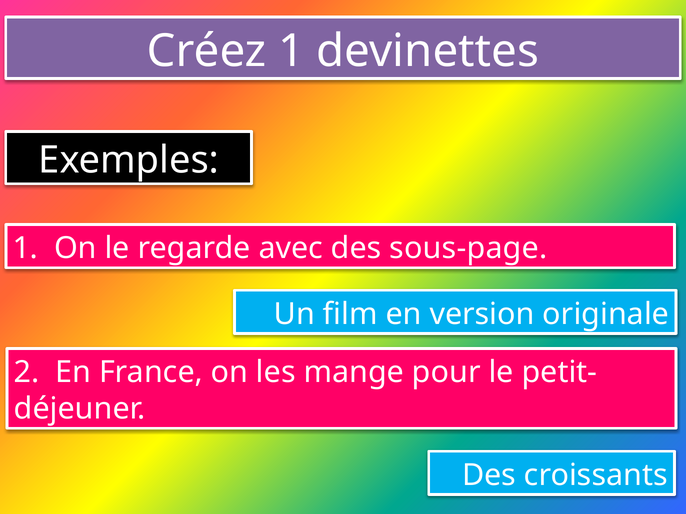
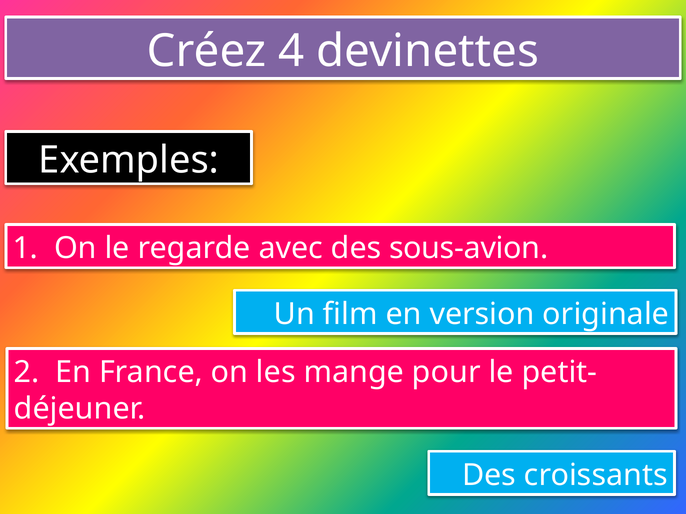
Créez 1: 1 -> 4
sous-page: sous-page -> sous-avion
